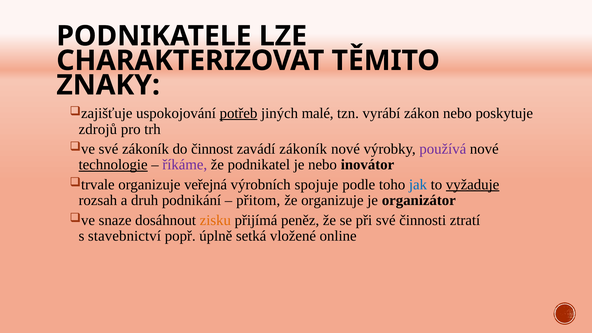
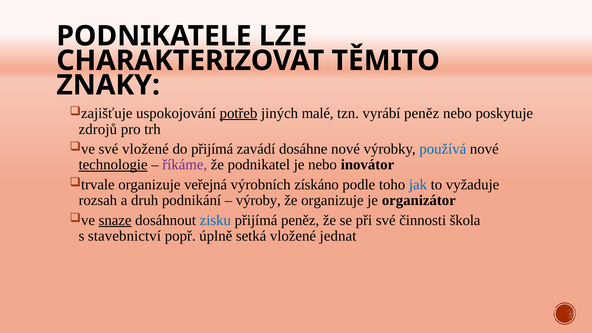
vyrábí zákon: zákon -> peněz
své zákoník: zákoník -> vložené
do činnost: činnost -> přijímá
zavádí zákoník: zákoník -> dosáhne
používá colour: purple -> blue
spojuje: spojuje -> získáno
vyžaduje underline: present -> none
přitom: přitom -> výroby
snaze underline: none -> present
zisku colour: orange -> blue
ztratí: ztratí -> škola
online: online -> jednat
